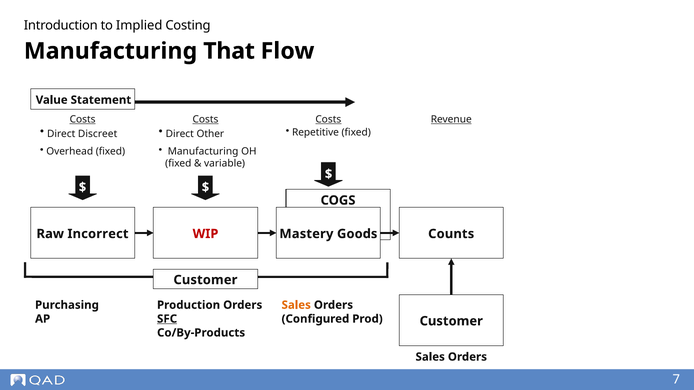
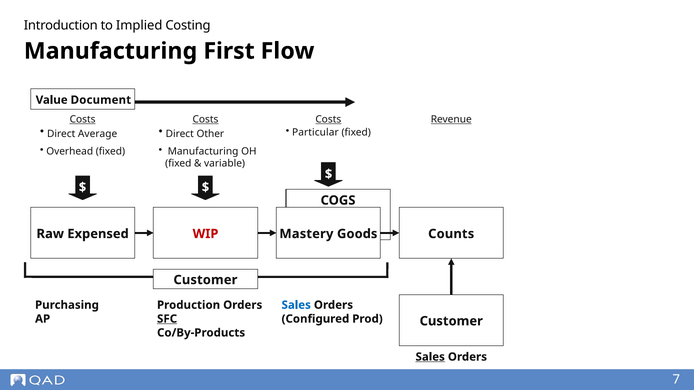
That: That -> First
Statement: Statement -> Document
Repetitive: Repetitive -> Particular
Discreet: Discreet -> Average
Incorrect: Incorrect -> Expensed
Sales at (296, 305) colour: orange -> blue
Sales at (430, 357) underline: none -> present
